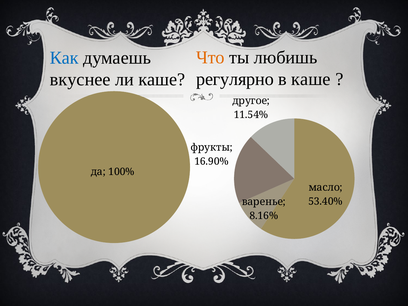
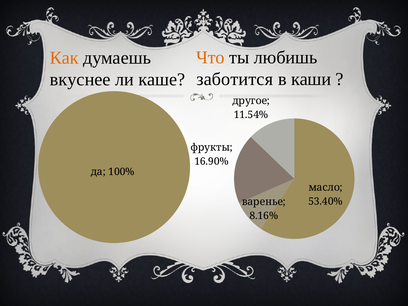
Как colour: blue -> orange
регулярно: регулярно -> заботится
в каше: каше -> каши
